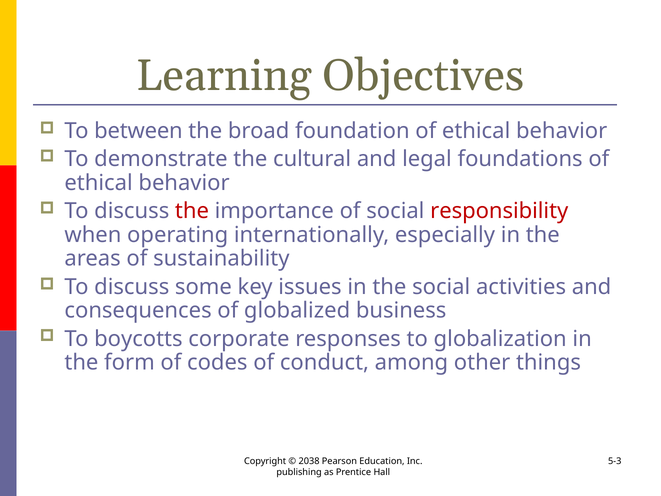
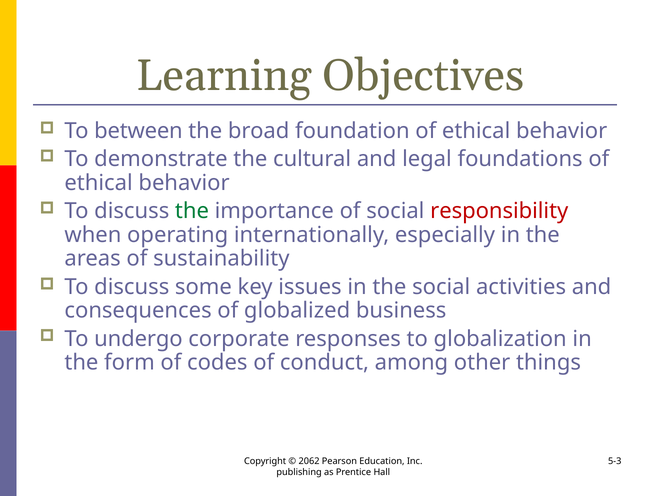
the at (192, 211) colour: red -> green
boycotts: boycotts -> undergo
2038: 2038 -> 2062
